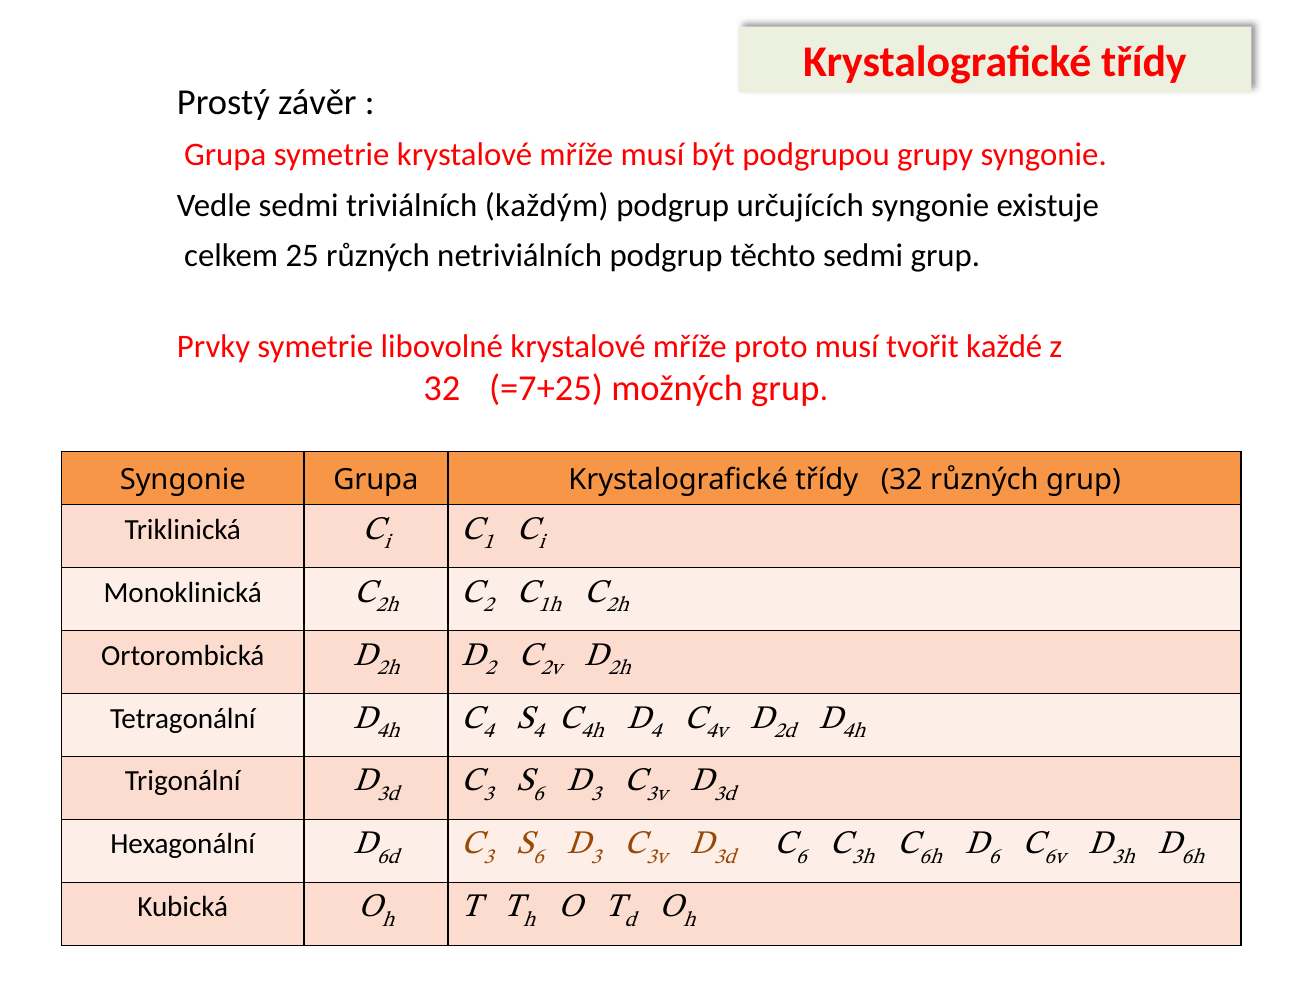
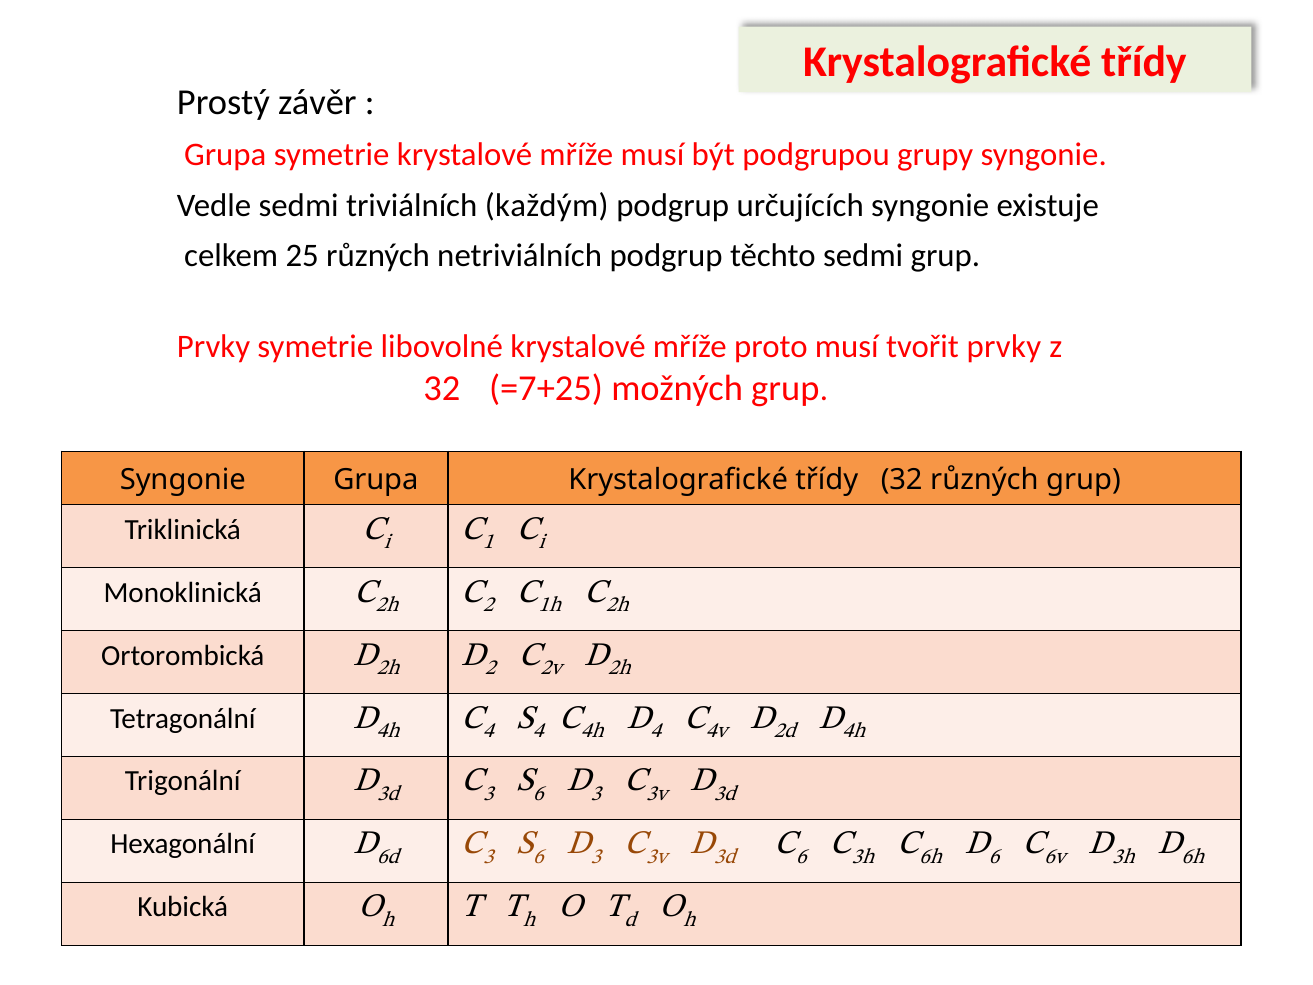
tvořit každé: každé -> prvky
